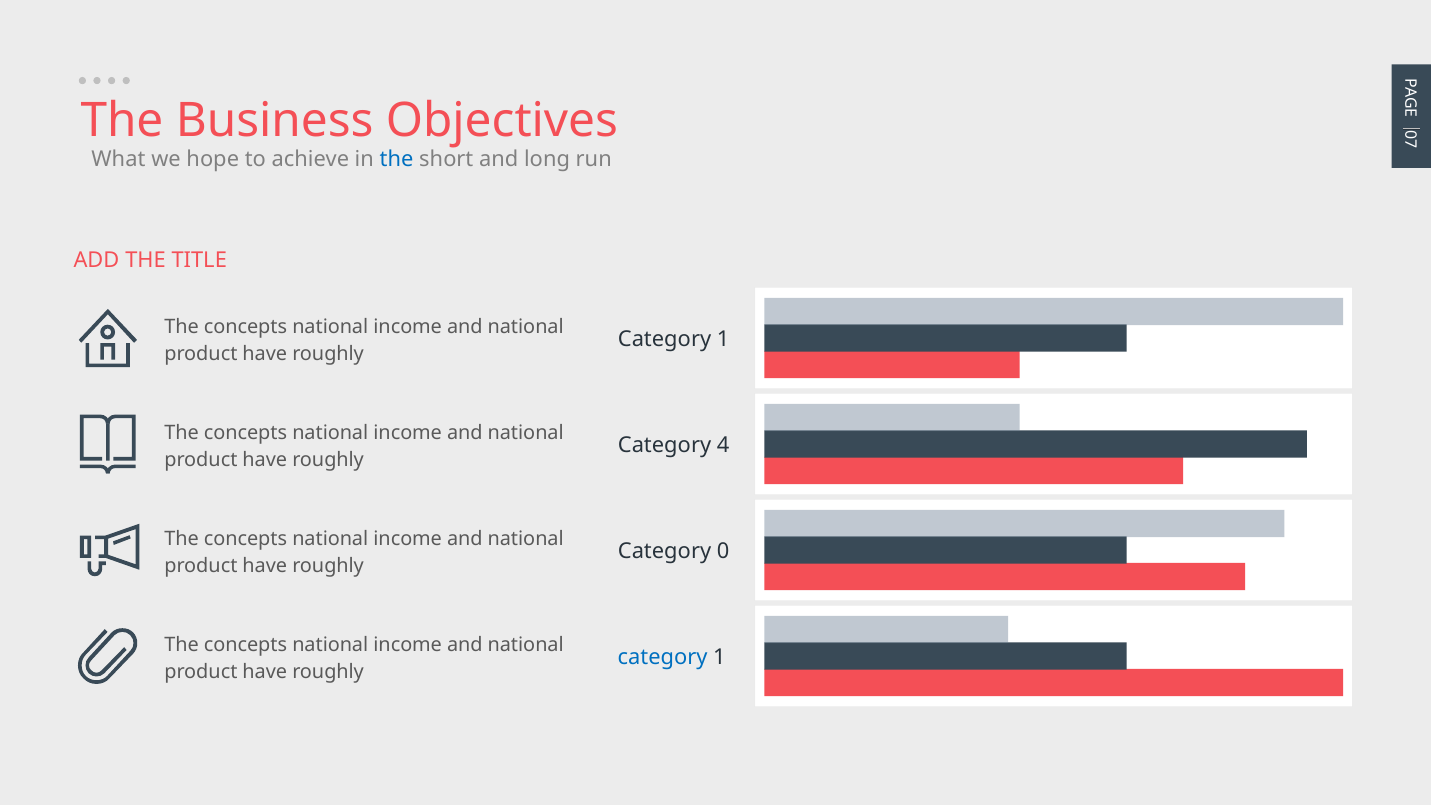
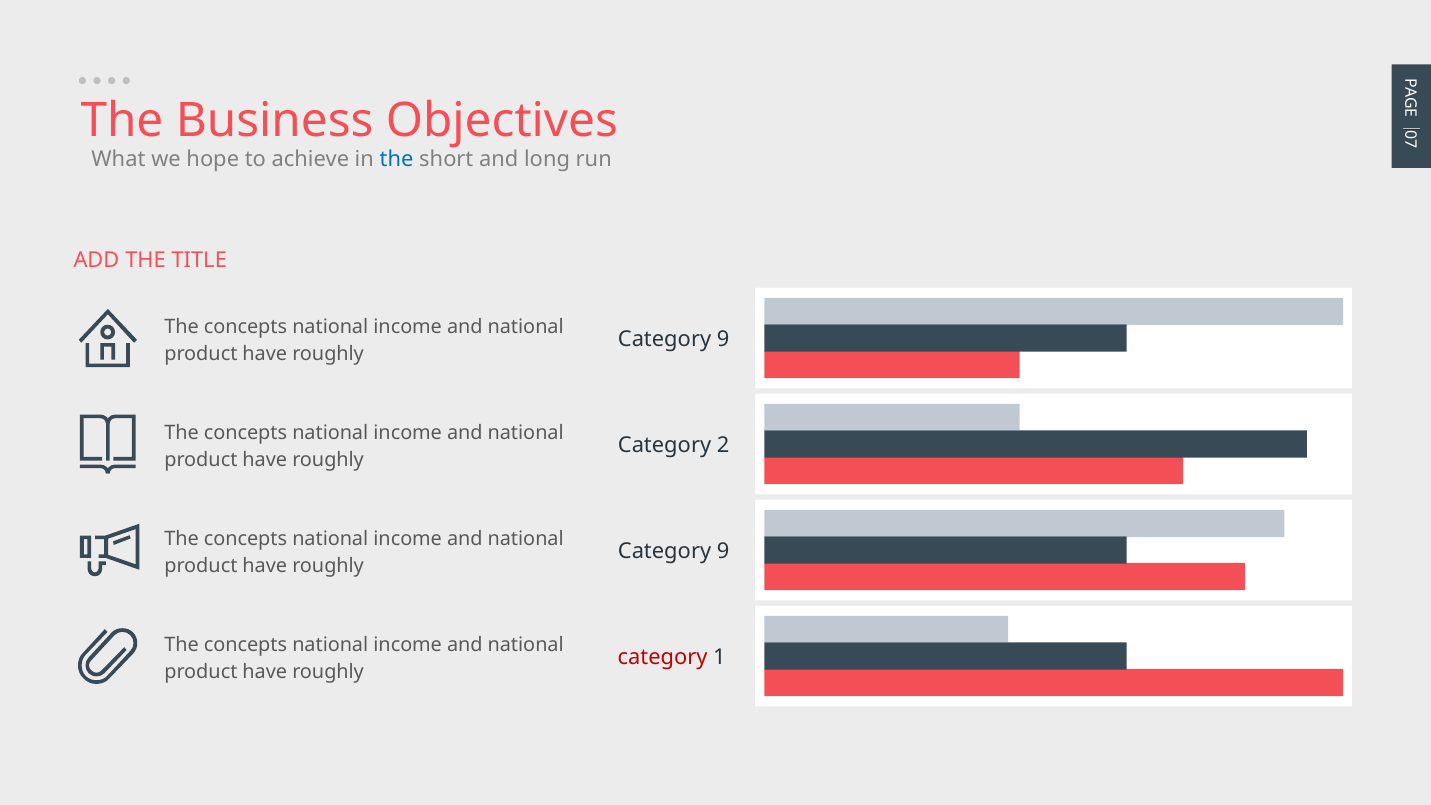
1 at (723, 339): 1 -> 9
4: 4 -> 2
0 at (723, 551): 0 -> 9
category at (663, 657) colour: blue -> red
